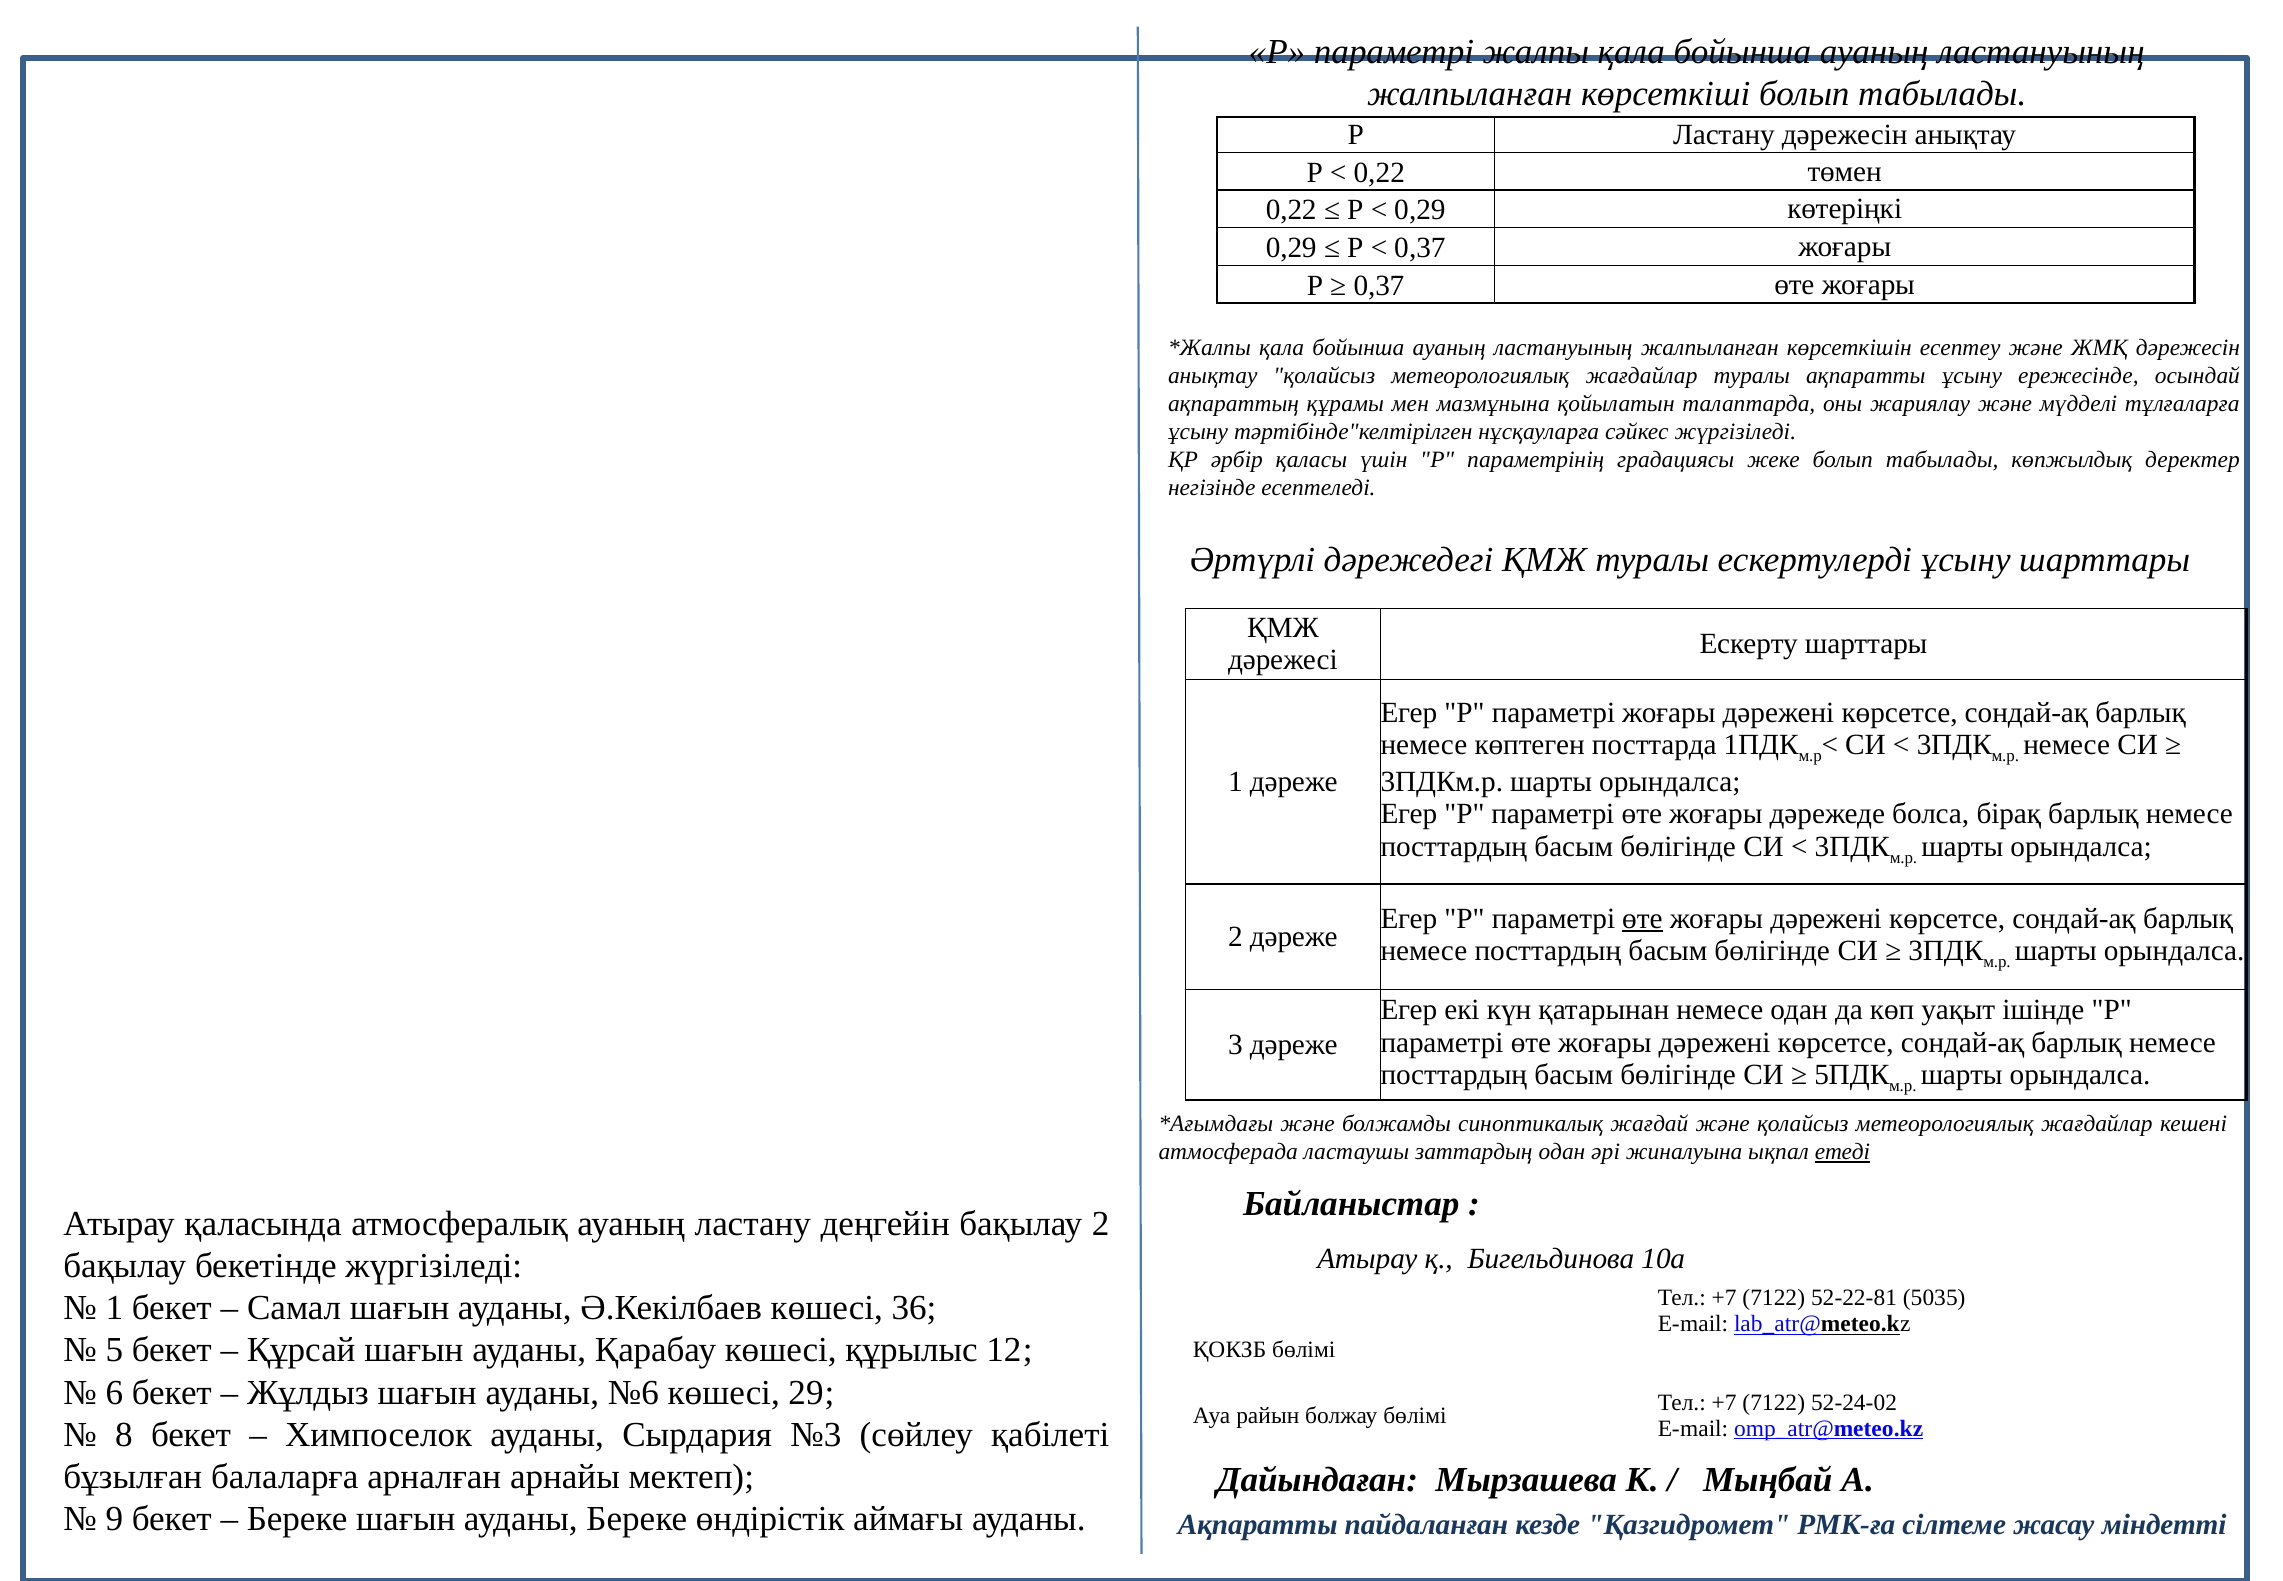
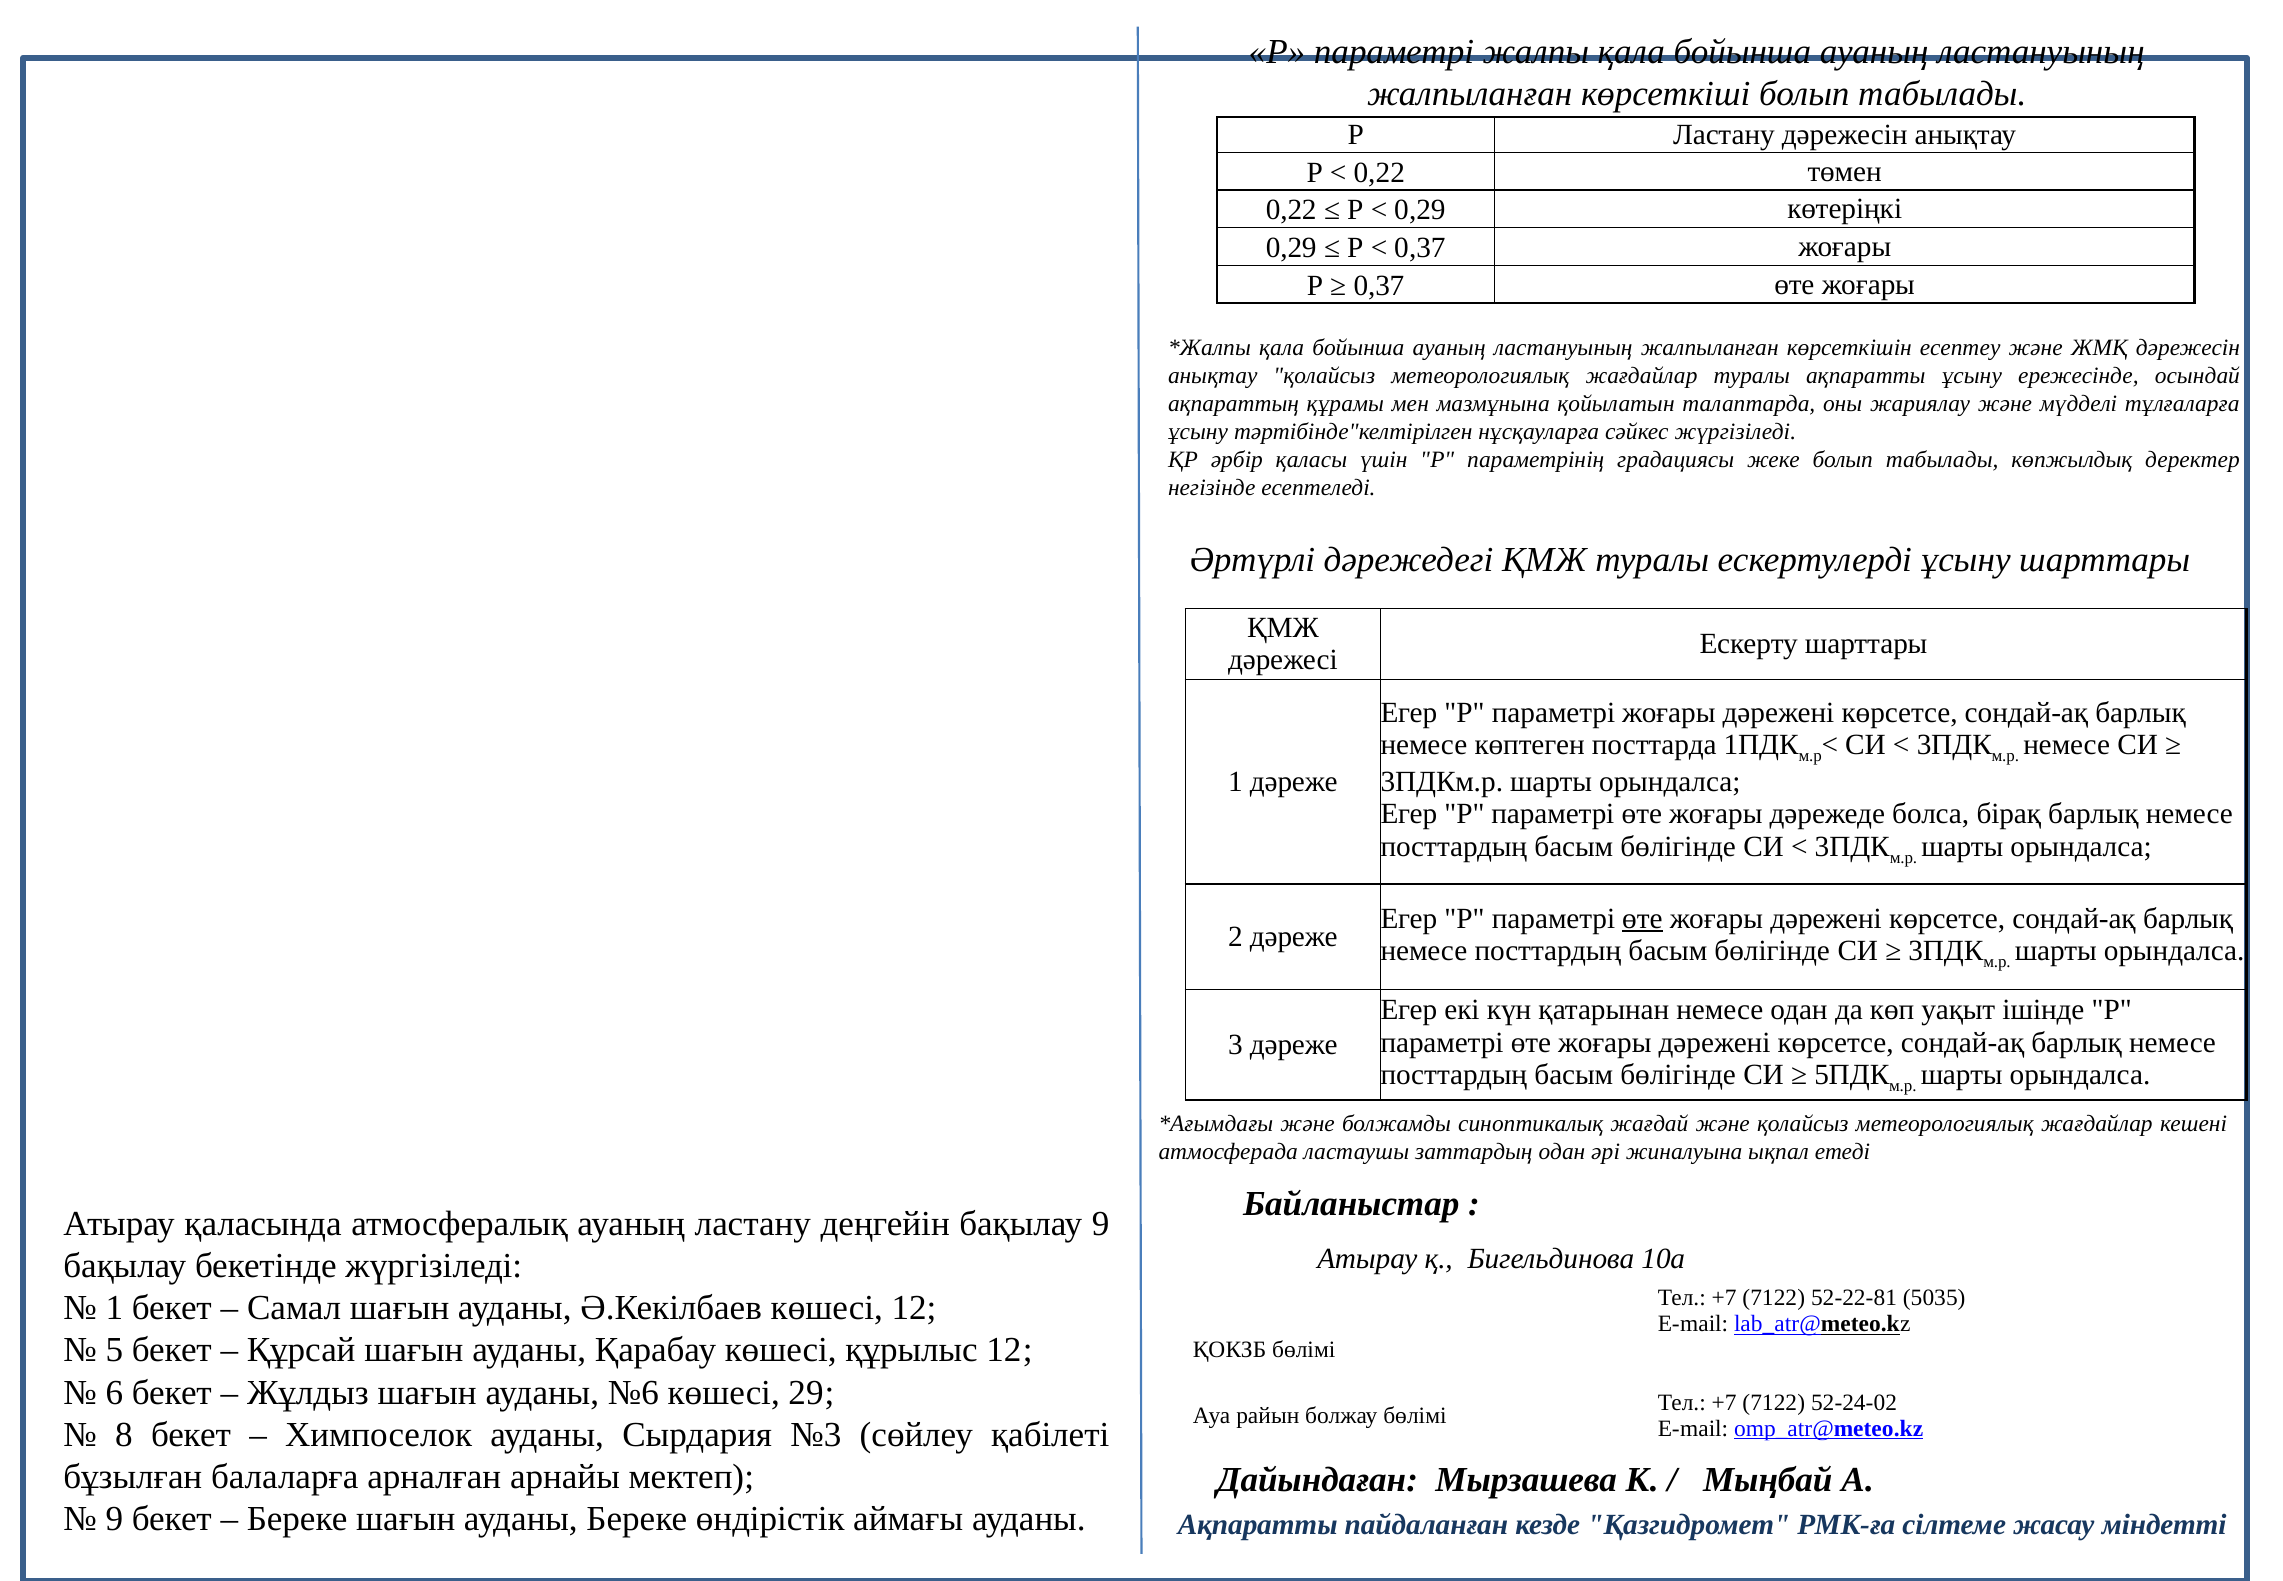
етеді underline: present -> none
бақылау 2: 2 -> 9
көшесі 36: 36 -> 12
